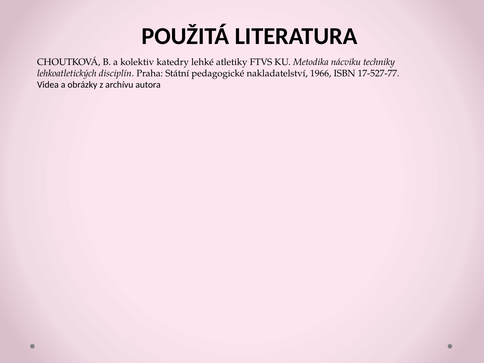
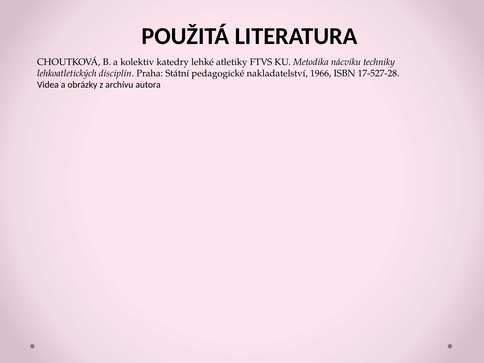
17-527-77: 17-527-77 -> 17-527-28
